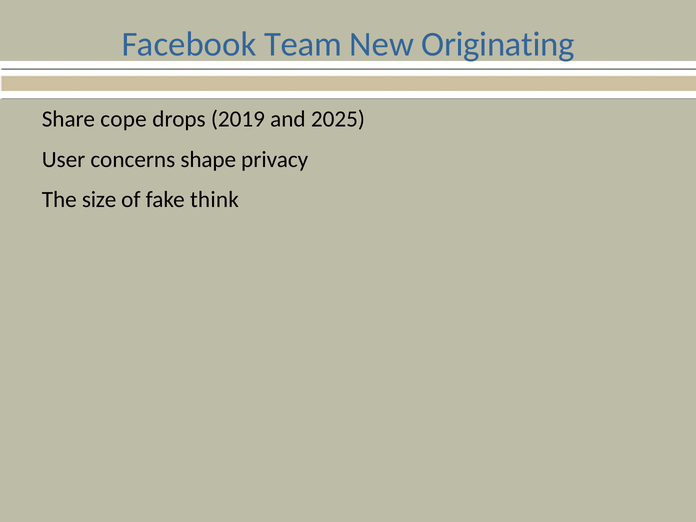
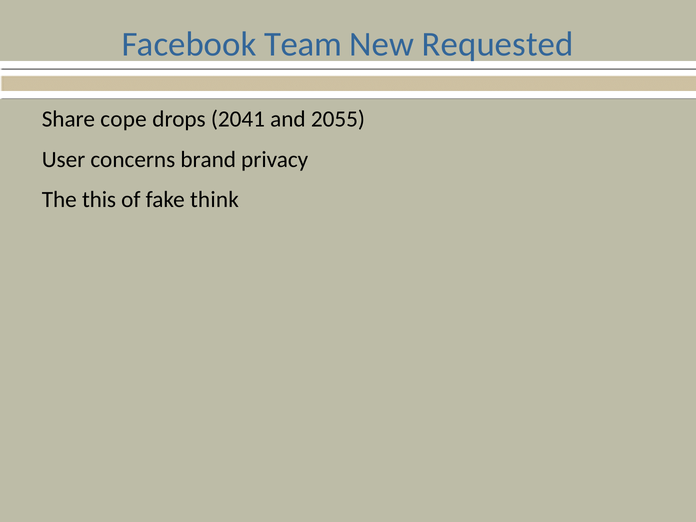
Originating: Originating -> Requested
2019: 2019 -> 2041
2025: 2025 -> 2055
shape: shape -> brand
size: size -> this
